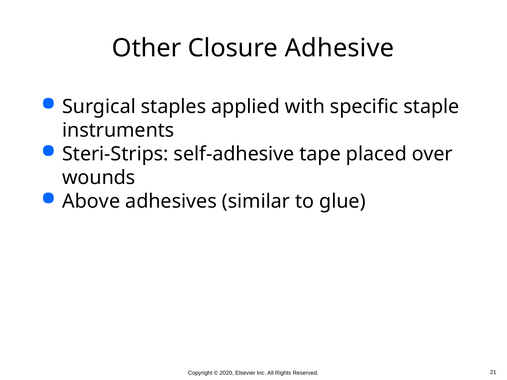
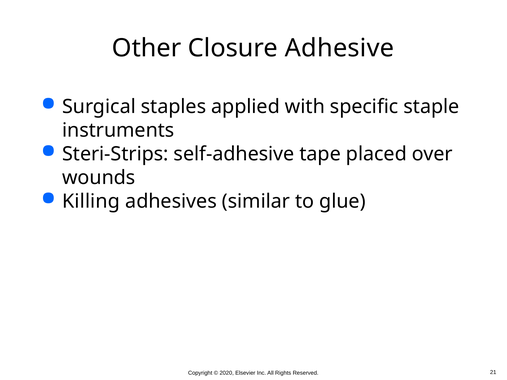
Above: Above -> Killing
